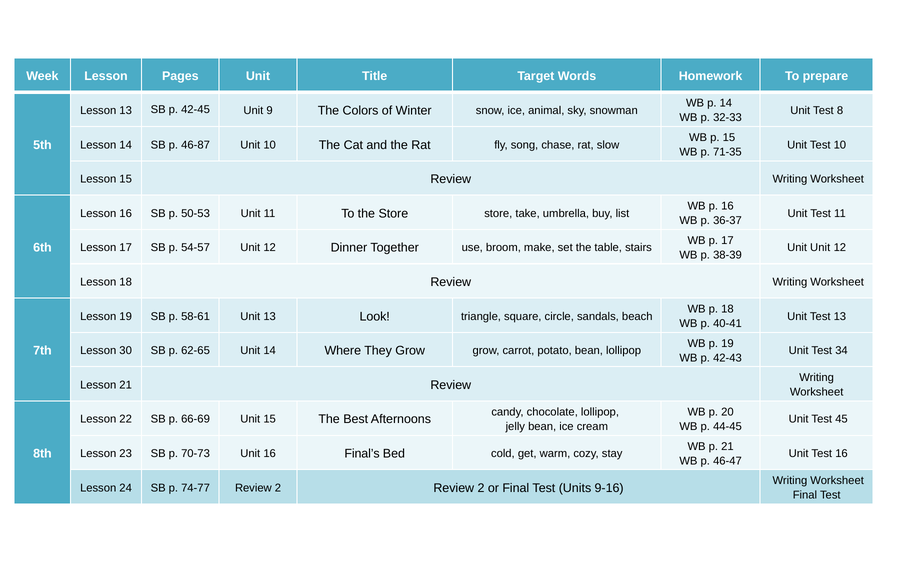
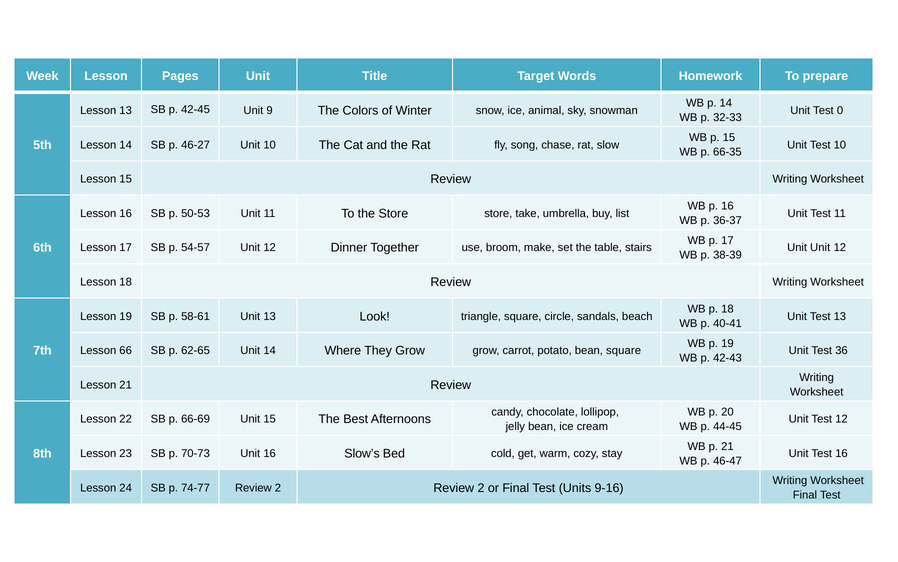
8: 8 -> 0
46-87: 46-87 -> 46-27
71-35: 71-35 -> 66-35
30: 30 -> 66
bean lollipop: lollipop -> square
34: 34 -> 36
Test 45: 45 -> 12
Final’s: Final’s -> Slow’s
